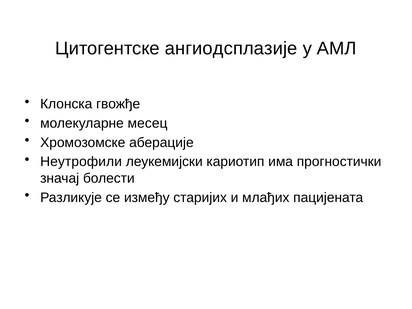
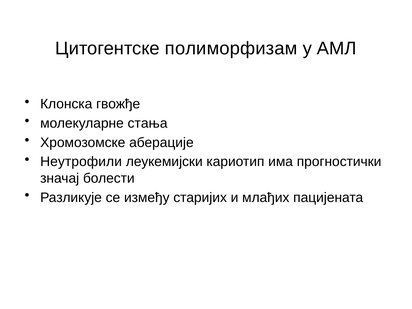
ангиодсплазије: ангиодсплазије -> полиморфизам
месeц: месeц -> стања
